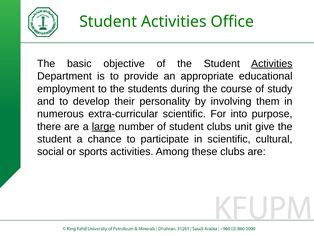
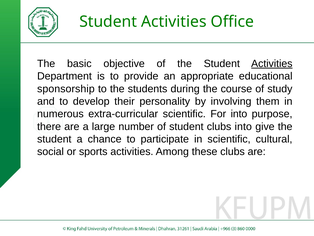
employment: employment -> sponsorship
large underline: present -> none
clubs unit: unit -> into
